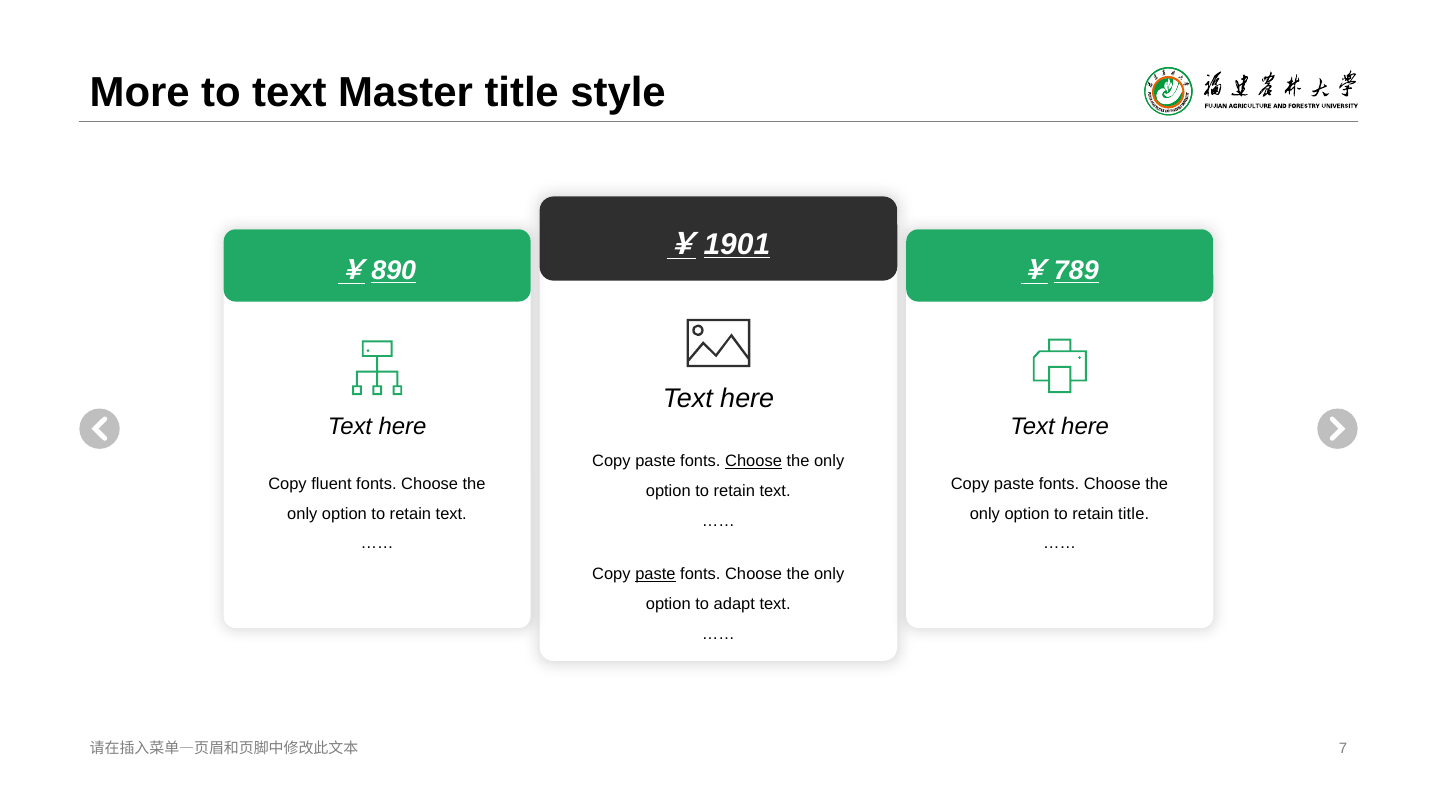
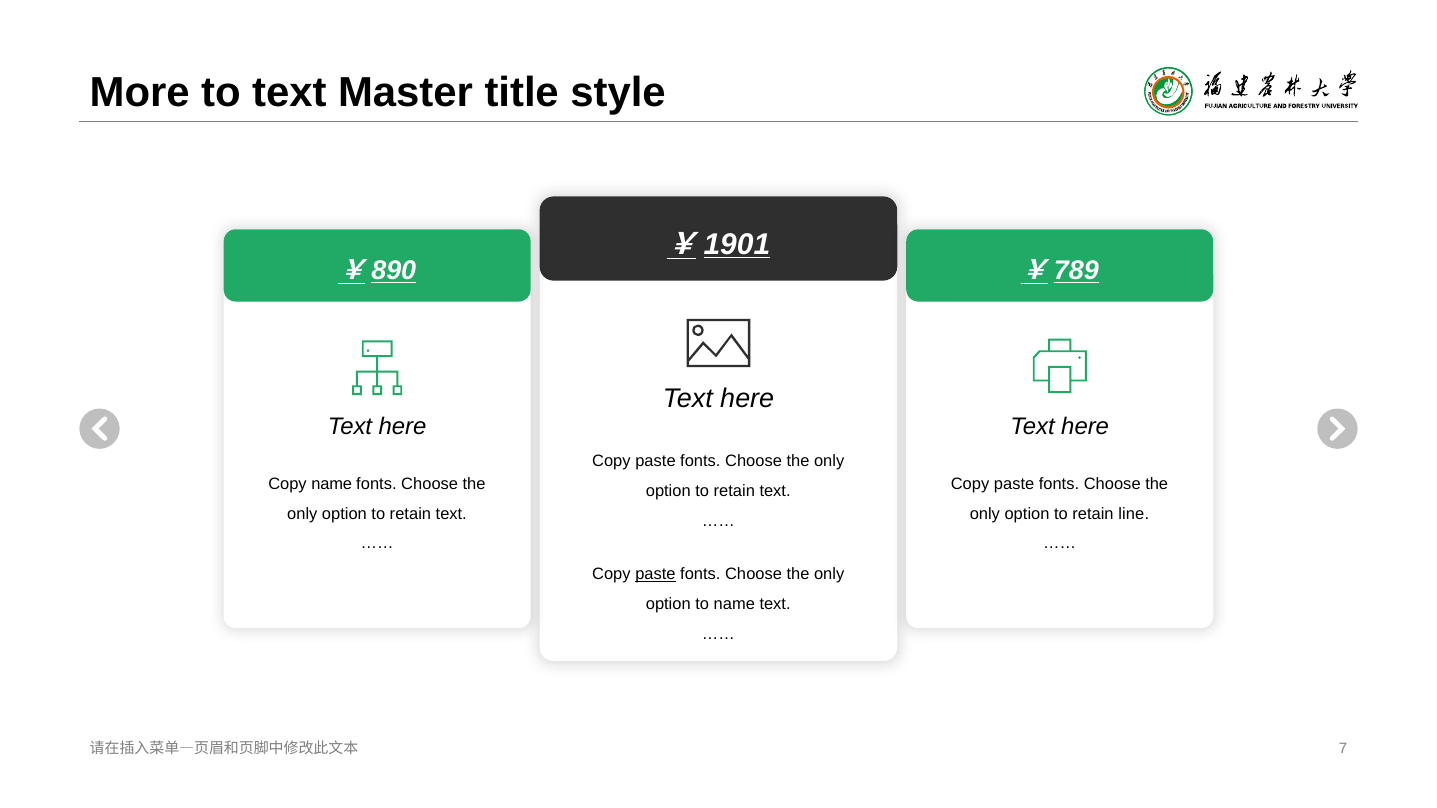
Choose at (754, 461) underline: present -> none
Copy fluent: fluent -> name
retain title: title -> line
to adapt: adapt -> name
